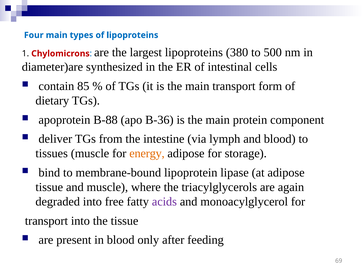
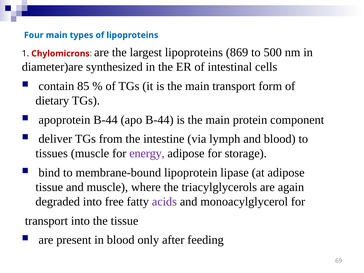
380: 380 -> 869
apoprotein B-88: B-88 -> B-44
apo B-36: B-36 -> B-44
energy colour: orange -> purple
